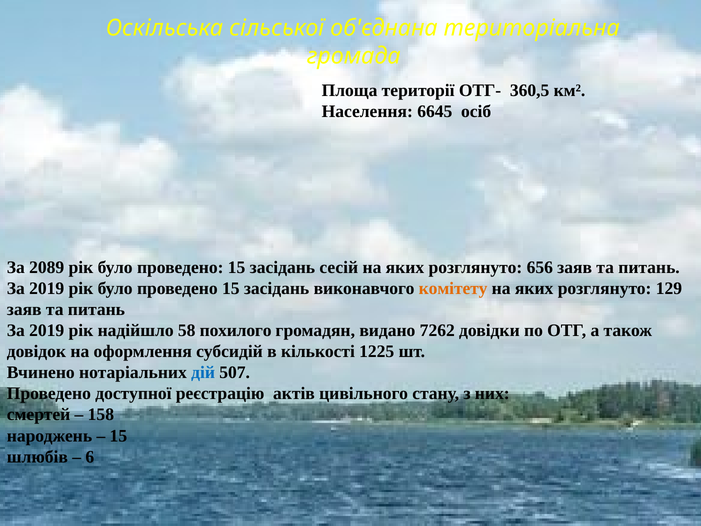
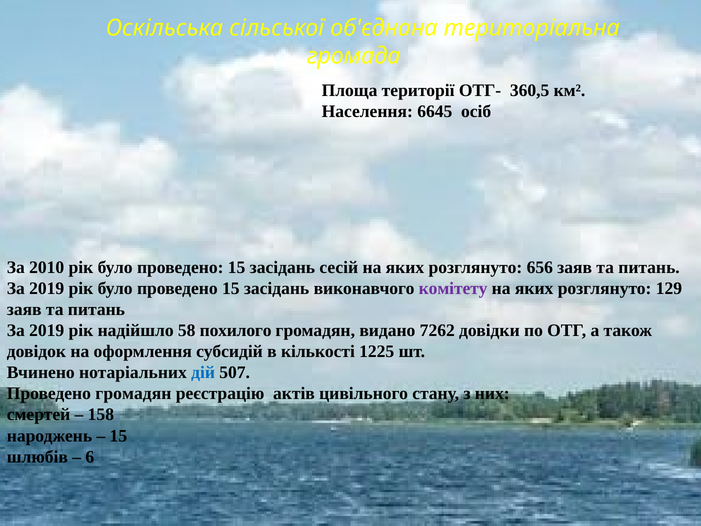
2089: 2089 -> 2010
комітету colour: orange -> purple
Проведено доступної: доступної -> громадян
